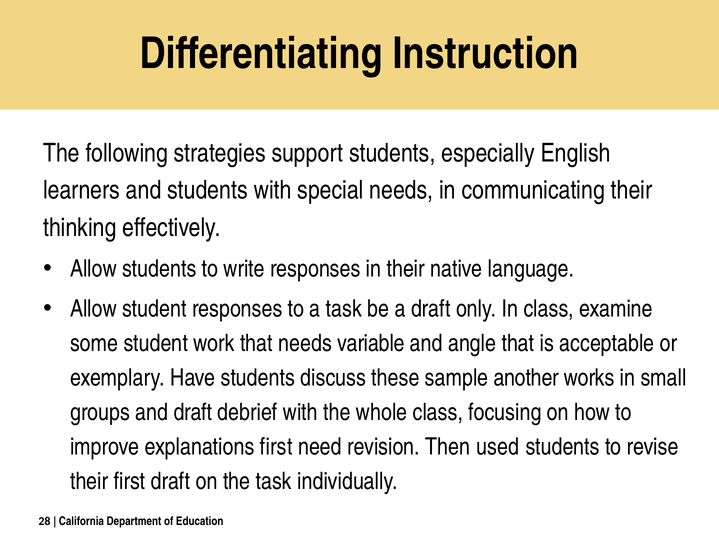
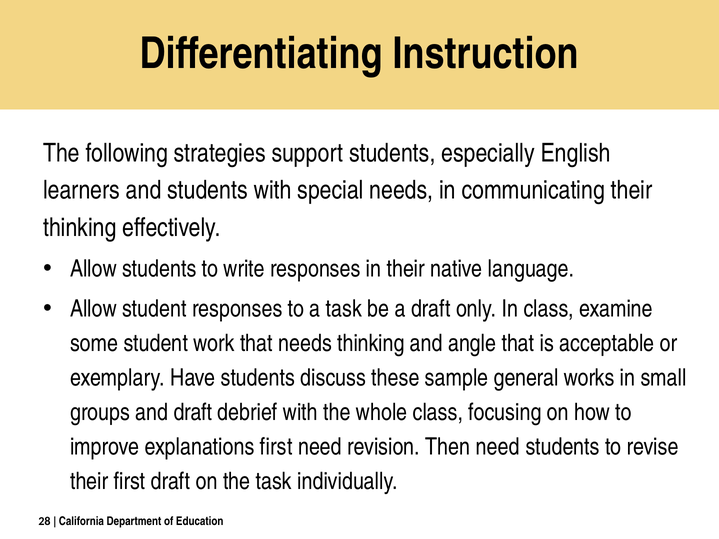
needs variable: variable -> thinking
another: another -> general
Then used: used -> need
